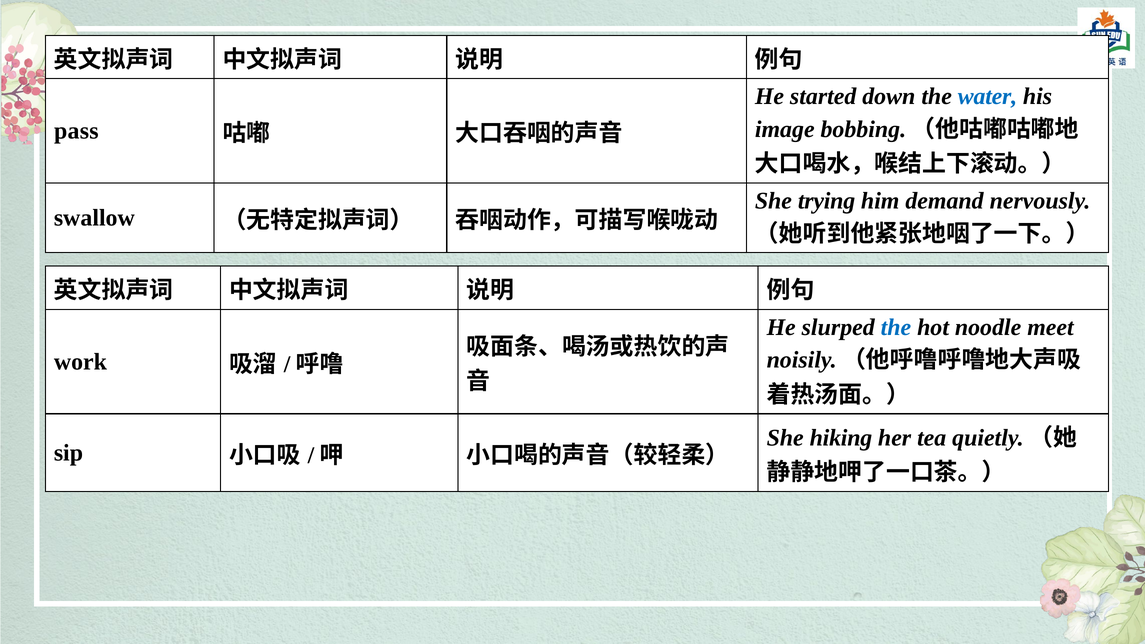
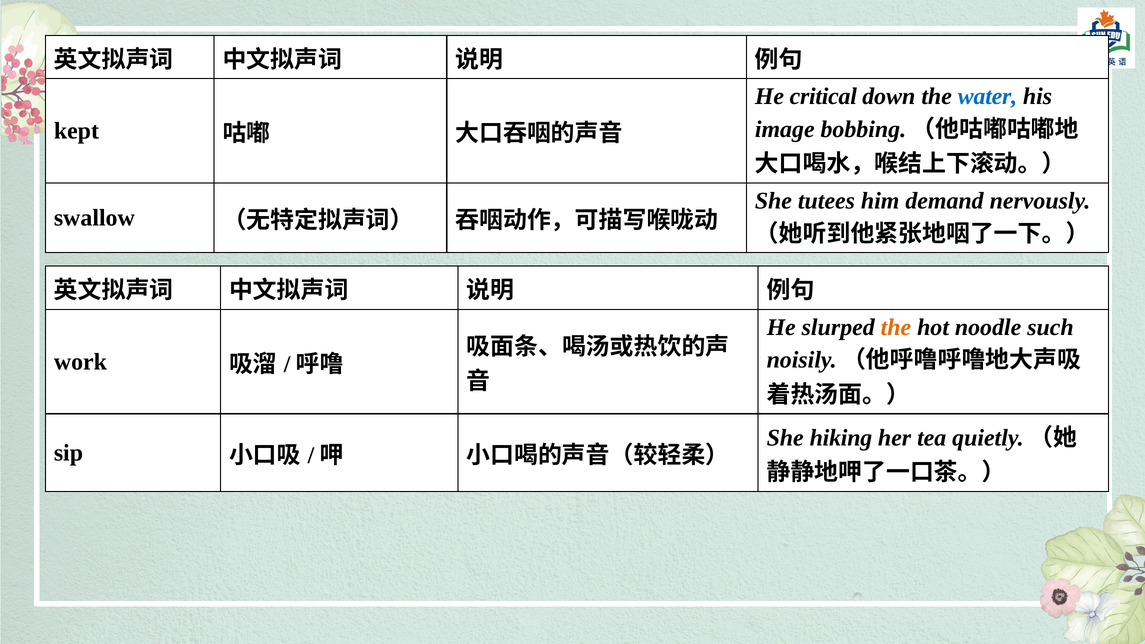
started: started -> critical
pass: pass -> kept
trying: trying -> tutees
the at (896, 327) colour: blue -> orange
meet: meet -> such
